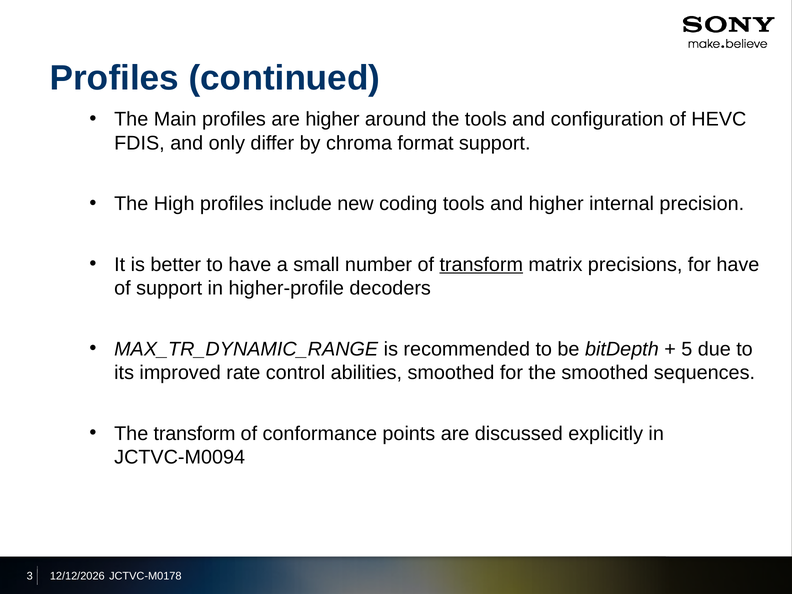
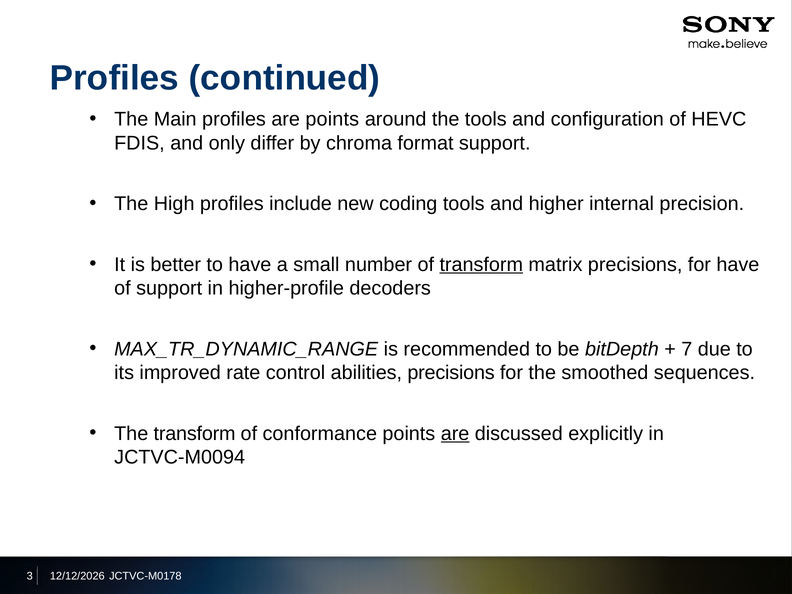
are higher: higher -> points
5: 5 -> 7
abilities smoothed: smoothed -> precisions
are at (455, 434) underline: none -> present
